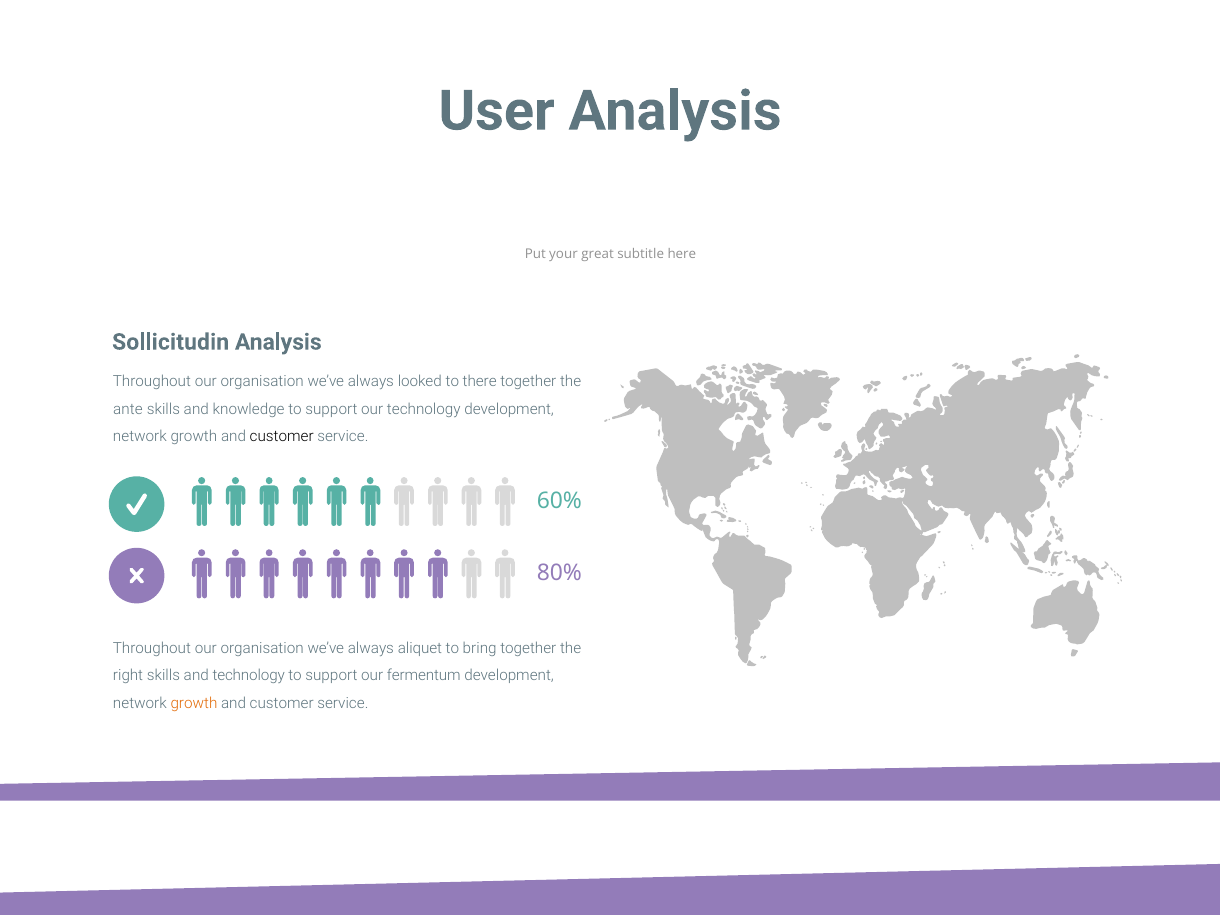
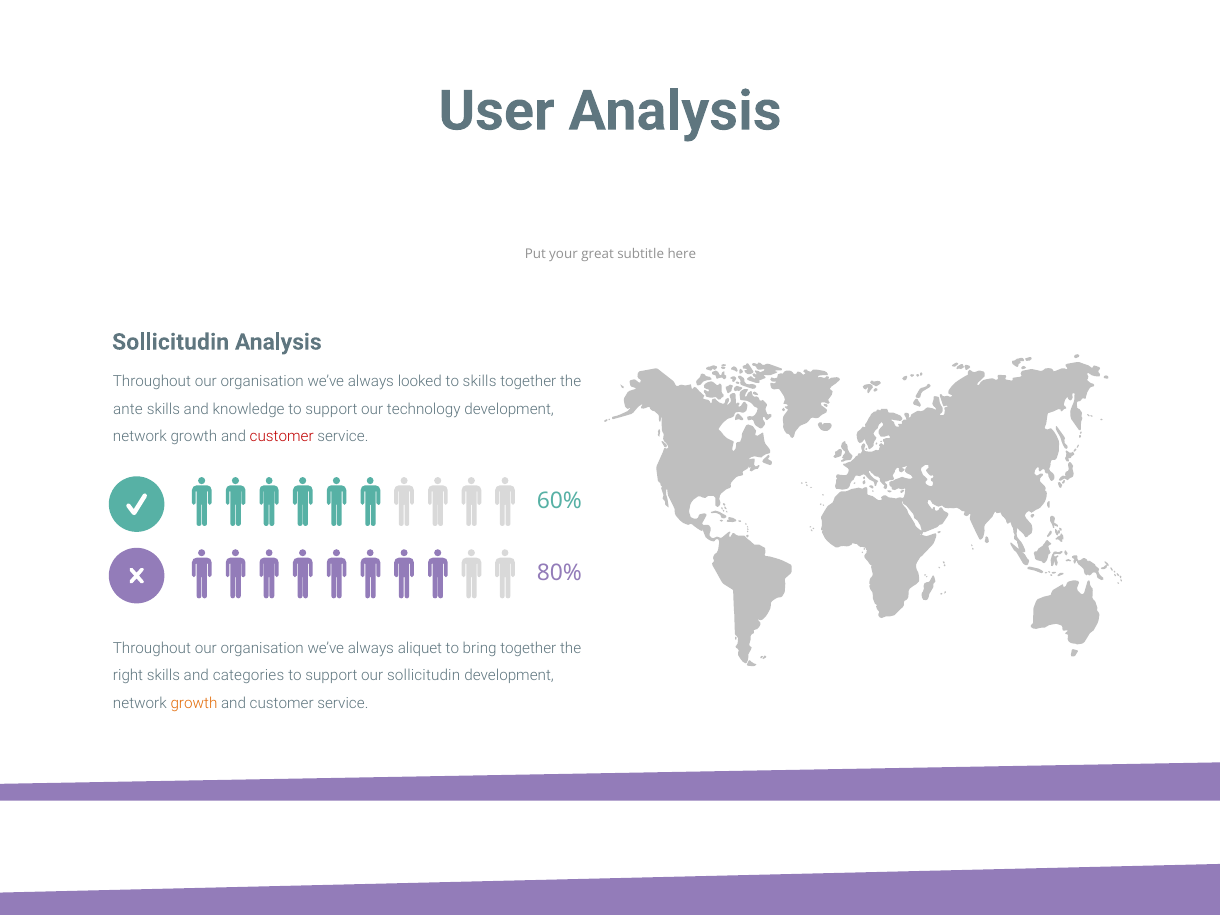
to there: there -> skills
customer at (282, 437) colour: black -> red
and technology: technology -> categories
our fermentum: fermentum -> sollicitudin
